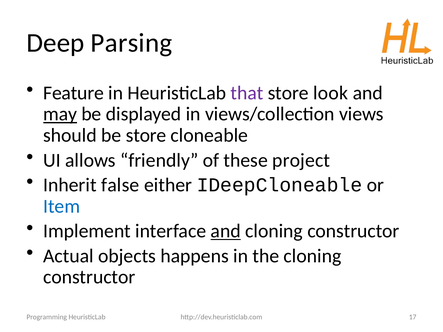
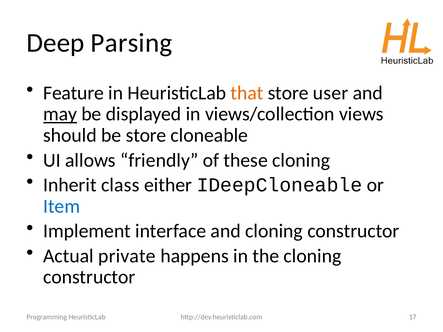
that colour: purple -> orange
look: look -> user
these project: project -> cloning
false: false -> class
and at (226, 231) underline: present -> none
objects: objects -> private
